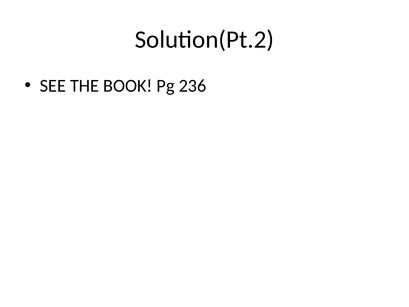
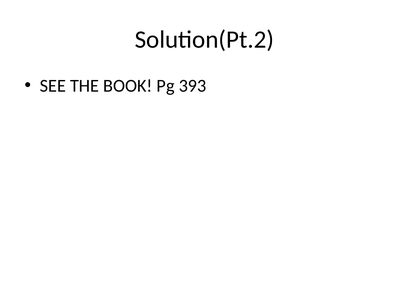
236: 236 -> 393
